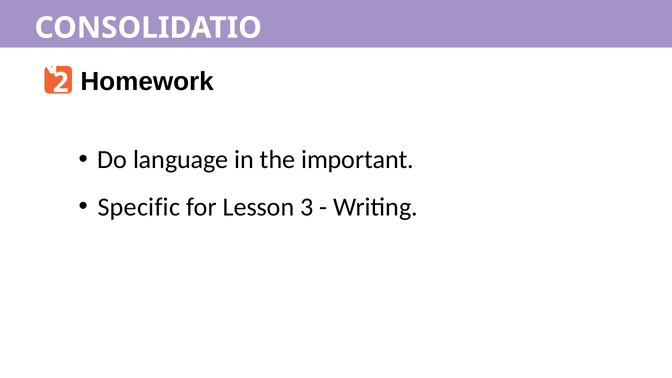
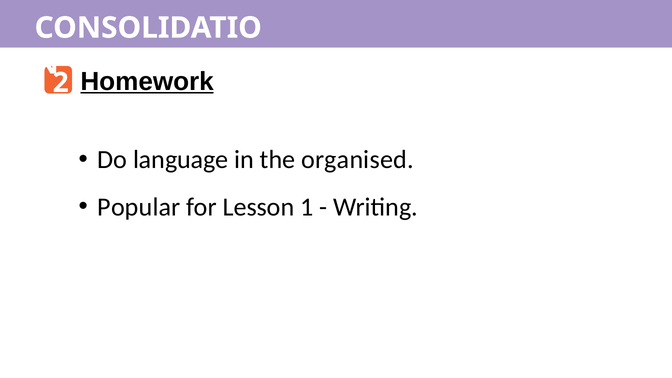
Homework underline: none -> present
important: important -> organised
Specific: Specific -> Popular
3: 3 -> 1
